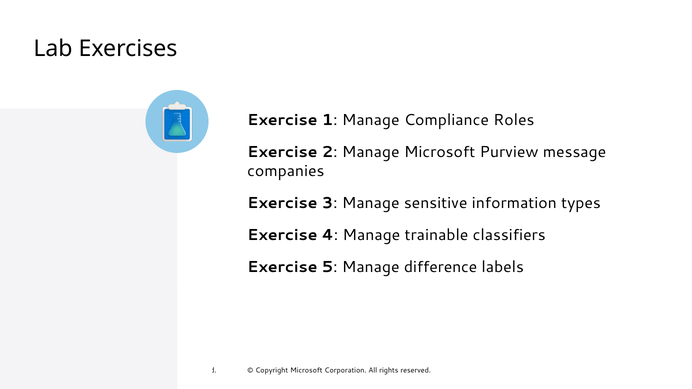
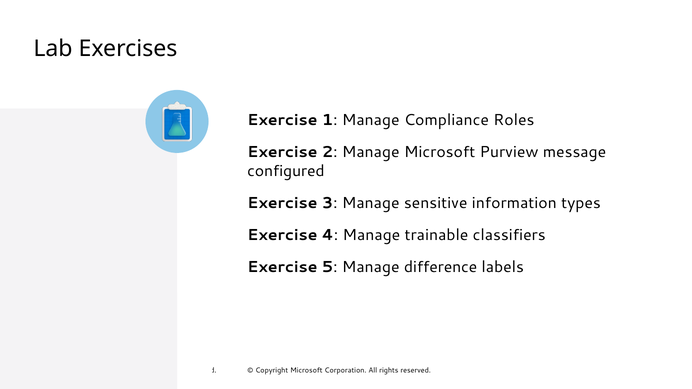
companies: companies -> configured
